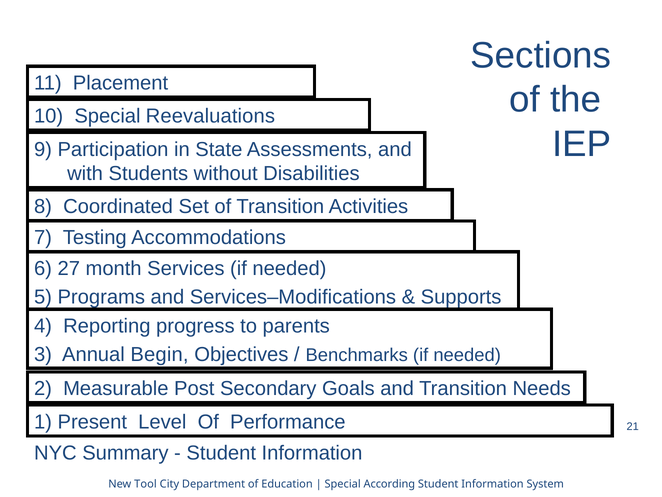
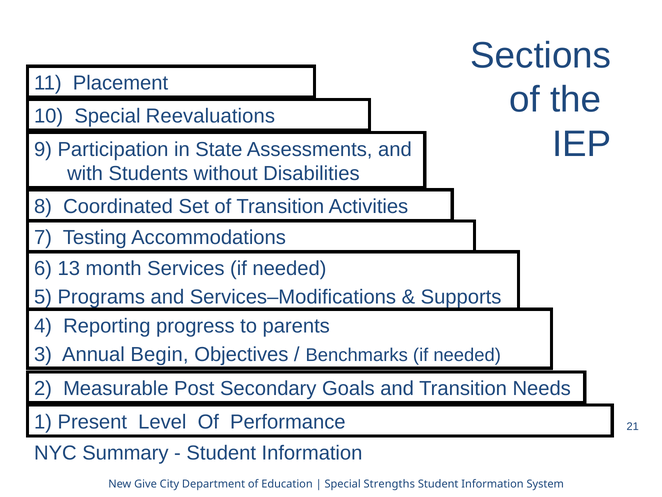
27: 27 -> 13
Tool: Tool -> Give
According: According -> Strengths
